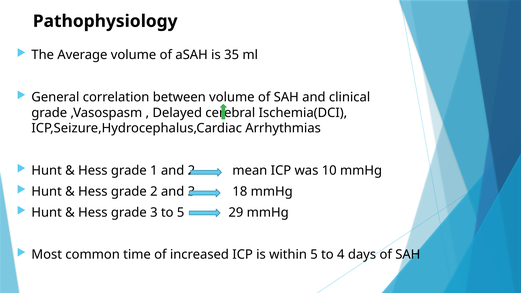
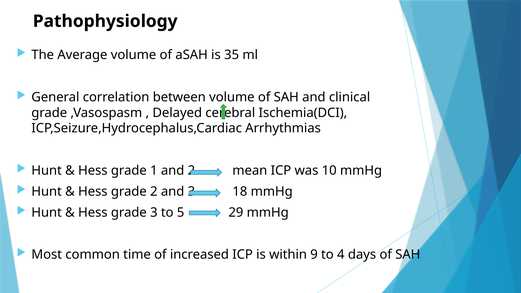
within 5: 5 -> 9
